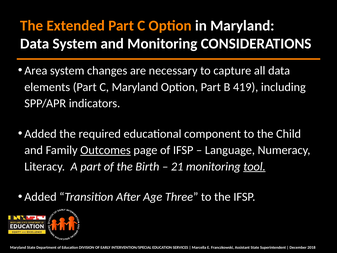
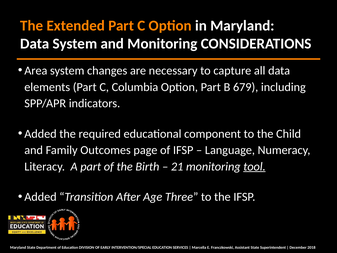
C Maryland: Maryland -> Columbia
419: 419 -> 679
Outcomes underline: present -> none
